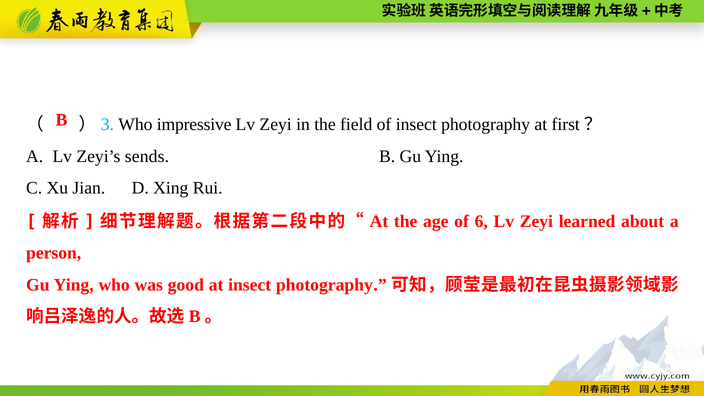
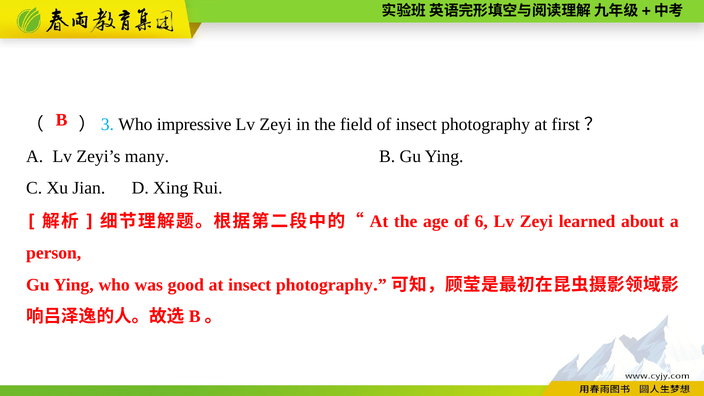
sends: sends -> many
